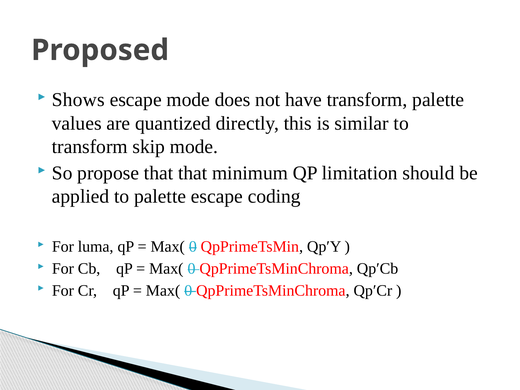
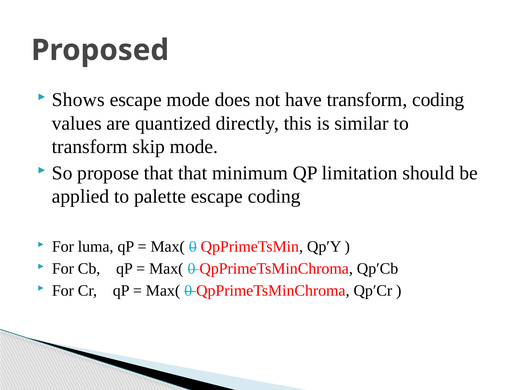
transform palette: palette -> coding
